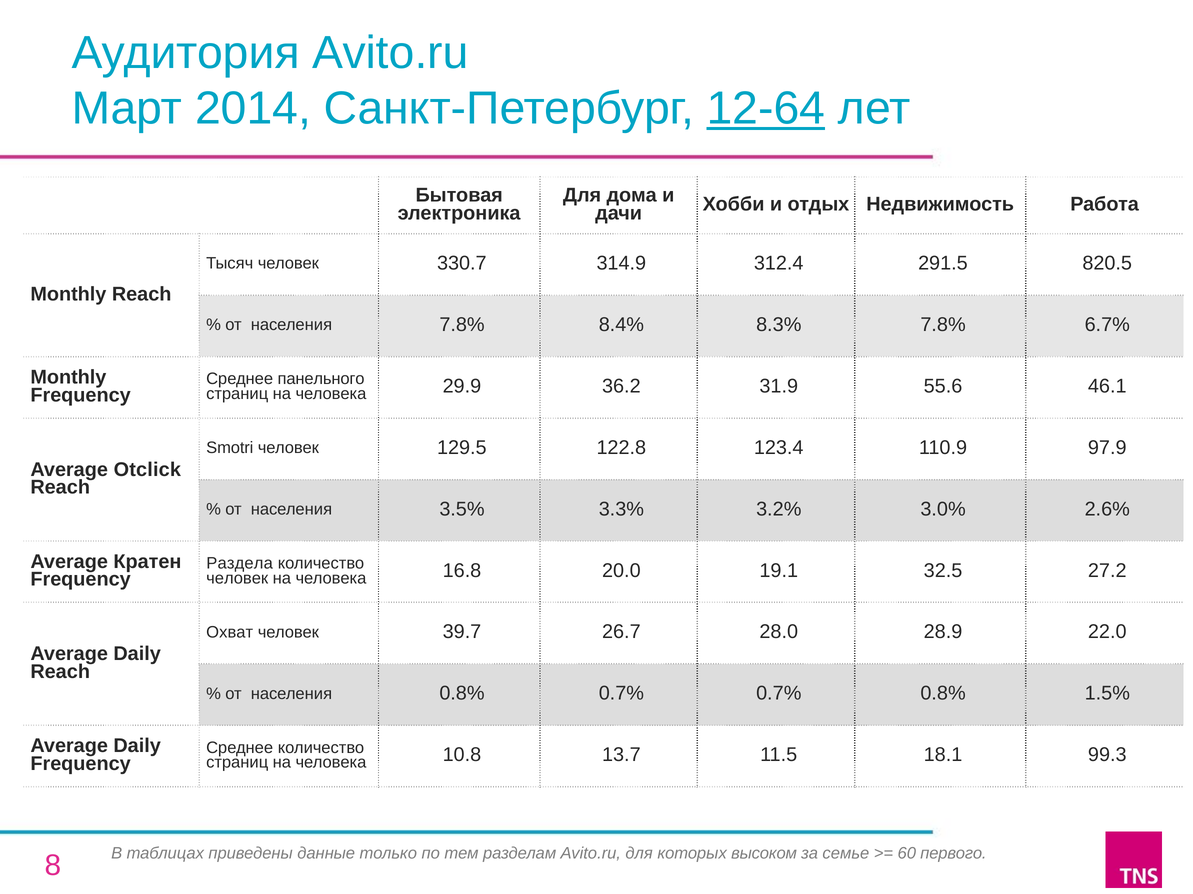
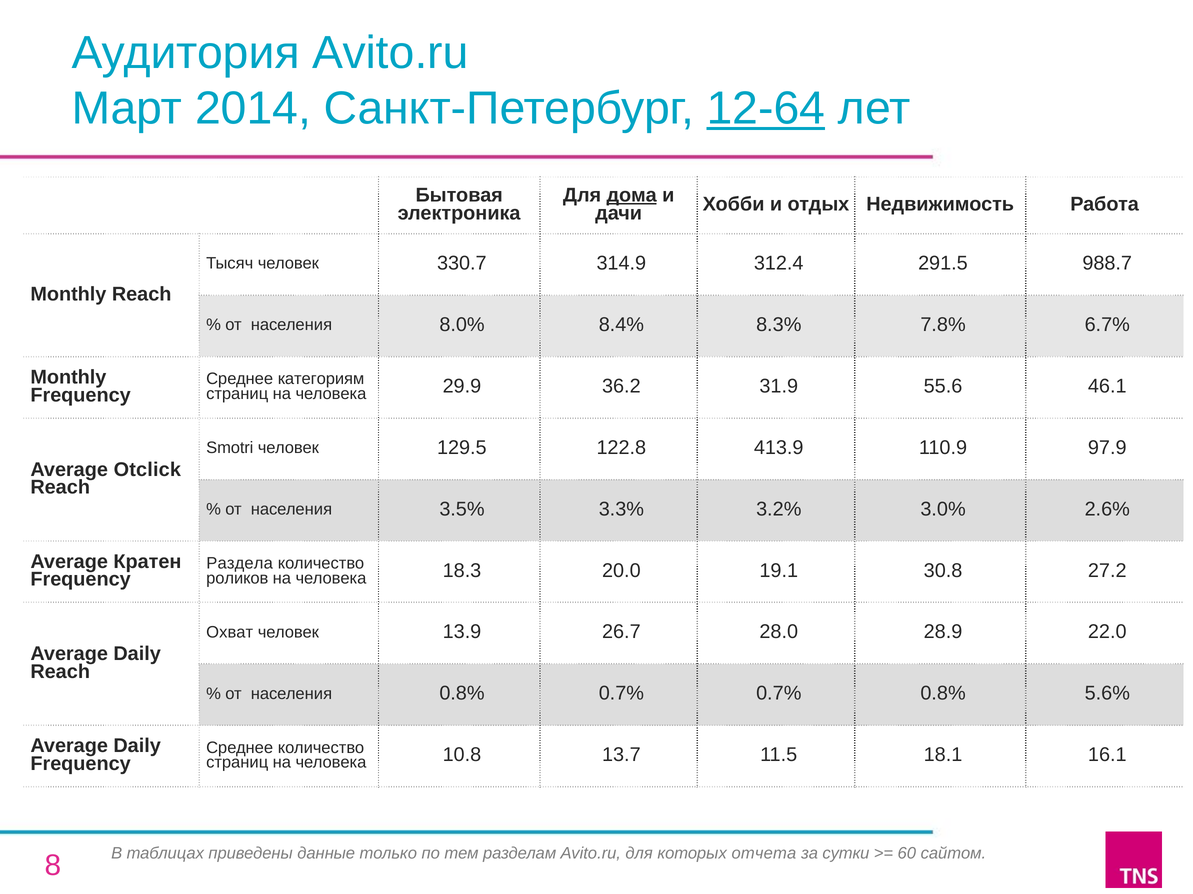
дома underline: none -> present
820.5: 820.5 -> 988.7
населения 7.8%: 7.8% -> 8.0%
панельного: панельного -> категориям
123.4: 123.4 -> 413.9
человек at (237, 579): человек -> роликов
16.8: 16.8 -> 18.3
32.5: 32.5 -> 30.8
39.7: 39.7 -> 13.9
1.5%: 1.5% -> 5.6%
99.3: 99.3 -> 16.1
высоком: высоком -> отчета
семье: семье -> сутки
первого: первого -> сайтом
